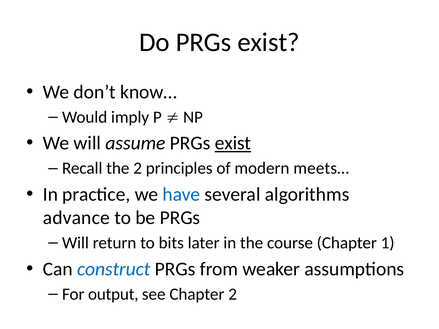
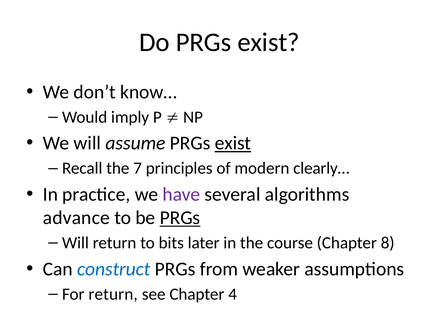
the 2: 2 -> 7
meets…: meets… -> clearly…
have colour: blue -> purple
PRGs at (180, 218) underline: none -> present
1: 1 -> 8
For output: output -> return
Chapter 2: 2 -> 4
